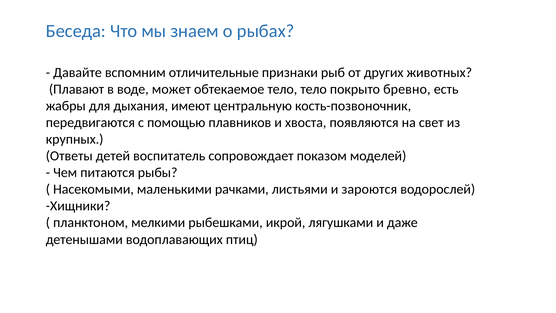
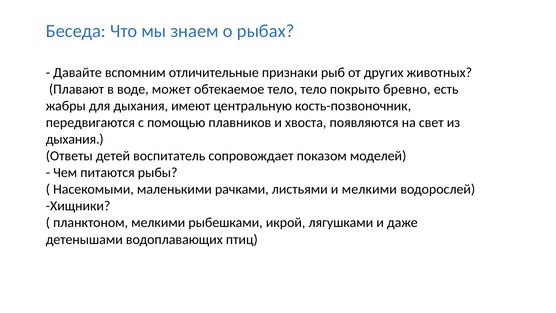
крупных at (75, 139): крупных -> дыхания
и зароются: зароются -> мелкими
